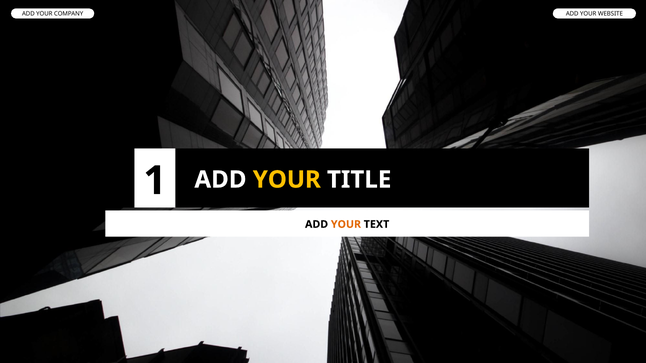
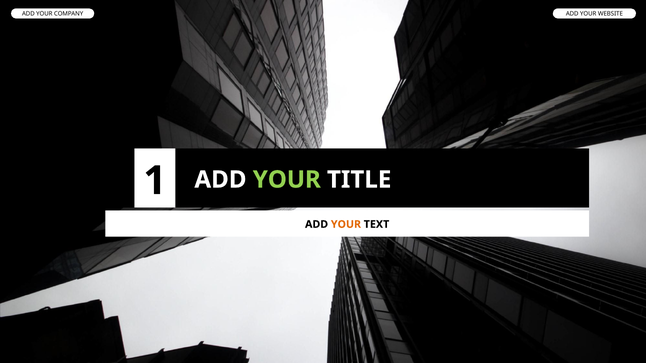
YOUR at (287, 180) colour: yellow -> light green
